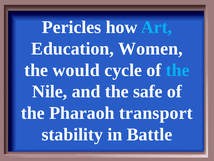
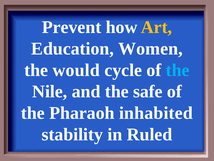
Pericles: Pericles -> Prevent
Art colour: light blue -> yellow
transport: transport -> inhabited
Battle: Battle -> Ruled
